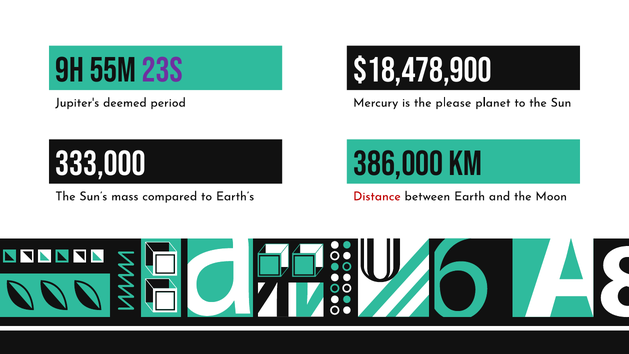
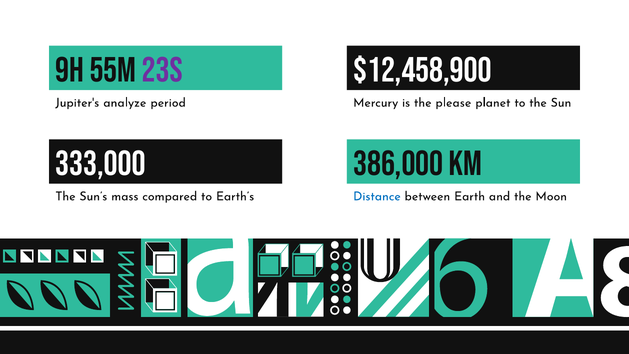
$18,478,900: $18,478,900 -> $12,458,900
deemed: deemed -> analyze
Distance colour: red -> blue
